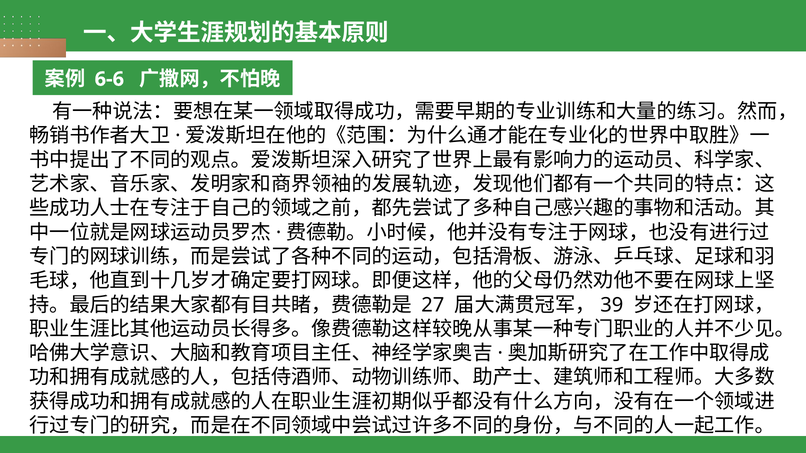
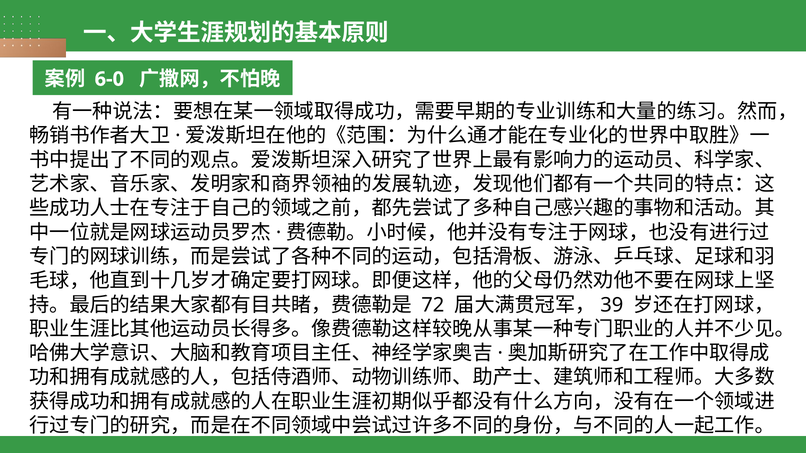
6-6: 6-6 -> 6-0
27: 27 -> 72
